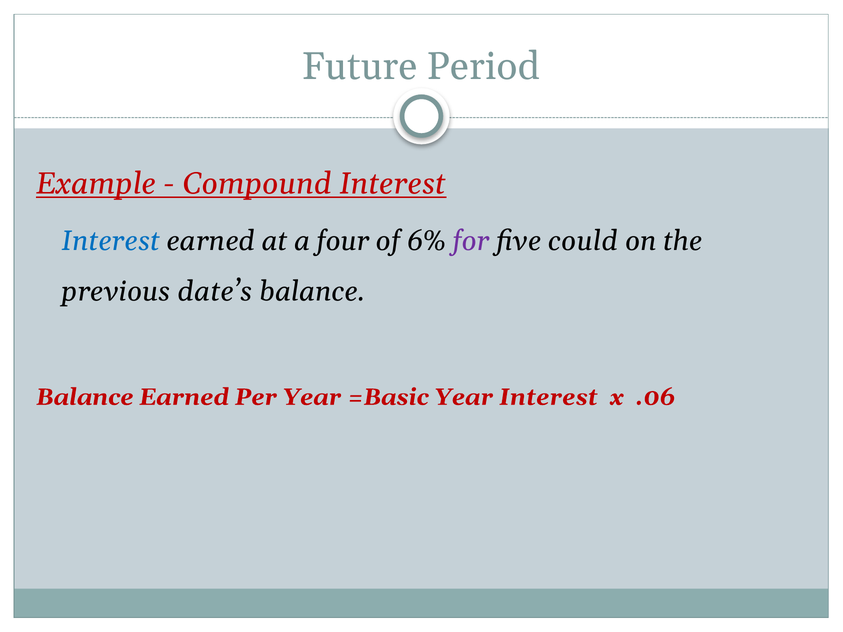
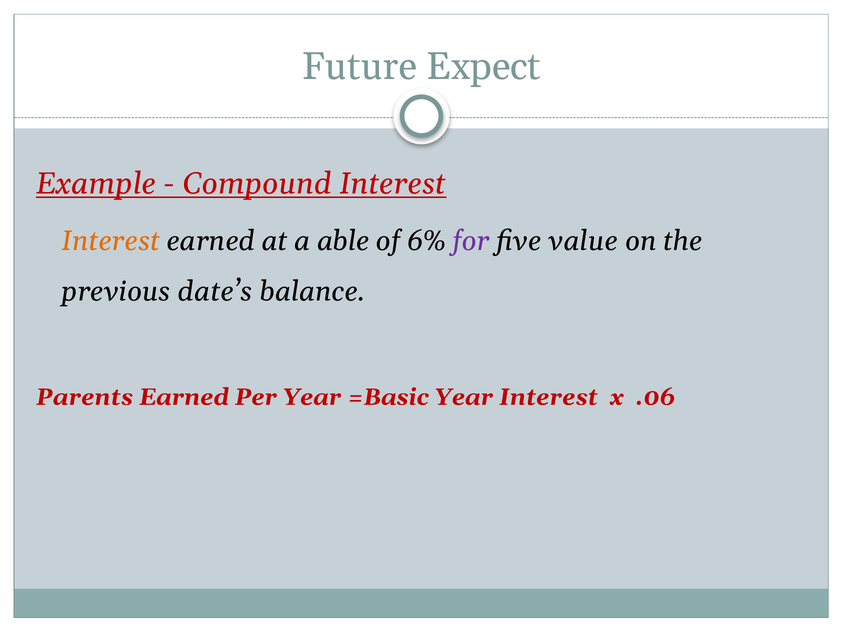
Period: Period -> Expect
Interest at (111, 241) colour: blue -> orange
four: four -> able
could: could -> value
Balance at (85, 397): Balance -> Parents
